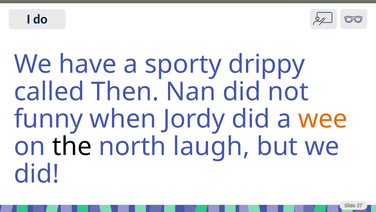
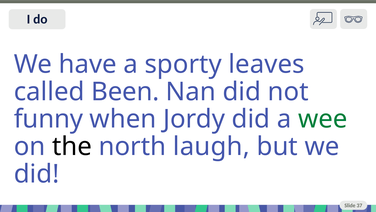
drippy: drippy -> leaves
Then: Then -> Been
wee colour: orange -> green
